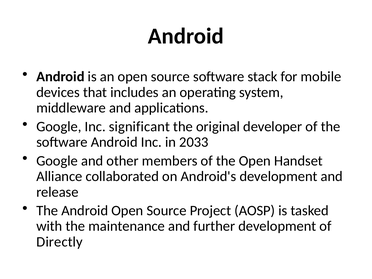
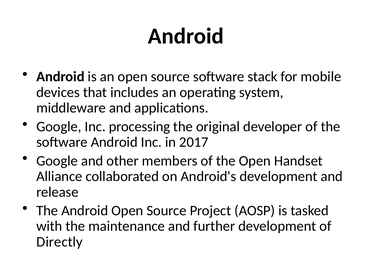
significant: significant -> processing
2033: 2033 -> 2017
